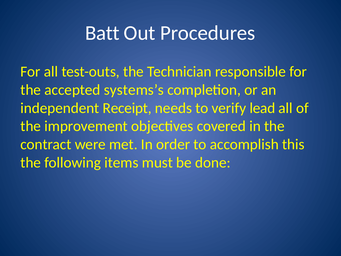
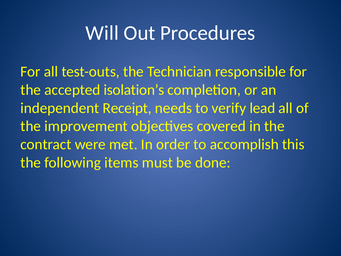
Batt: Batt -> Will
systems’s: systems’s -> isolation’s
